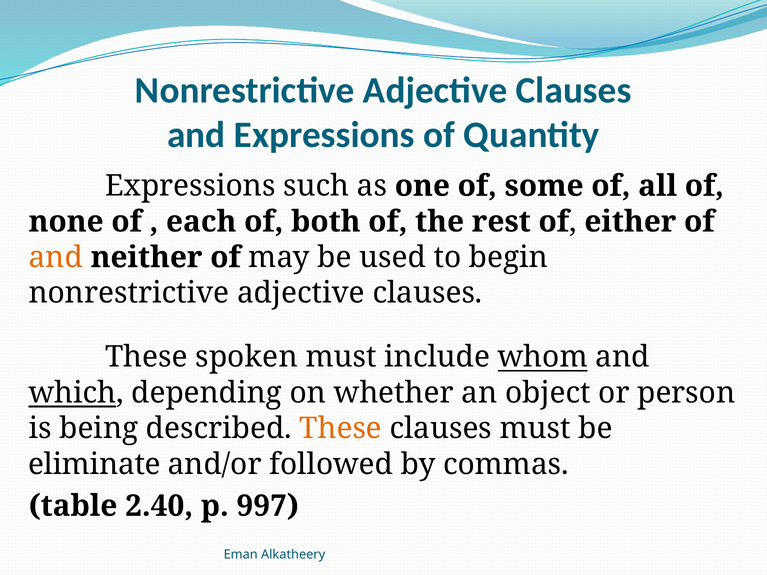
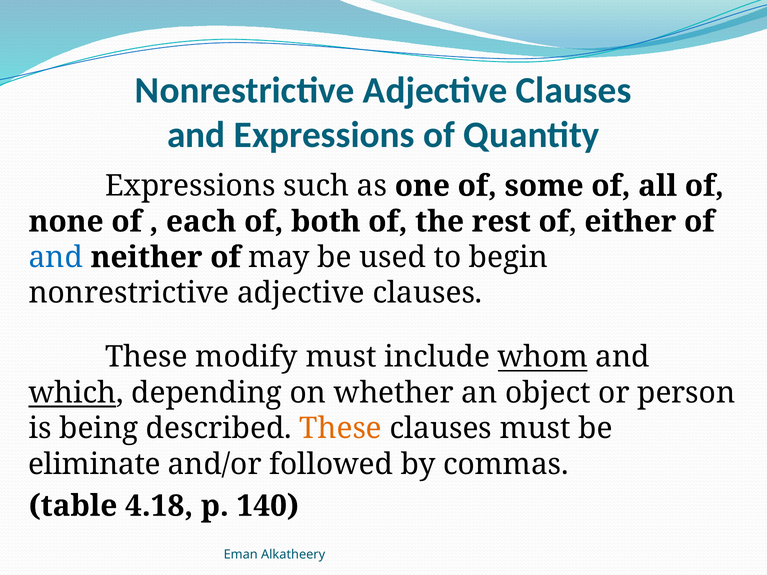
and at (56, 257) colour: orange -> blue
spoken: spoken -> modify
2.40: 2.40 -> 4.18
997: 997 -> 140
